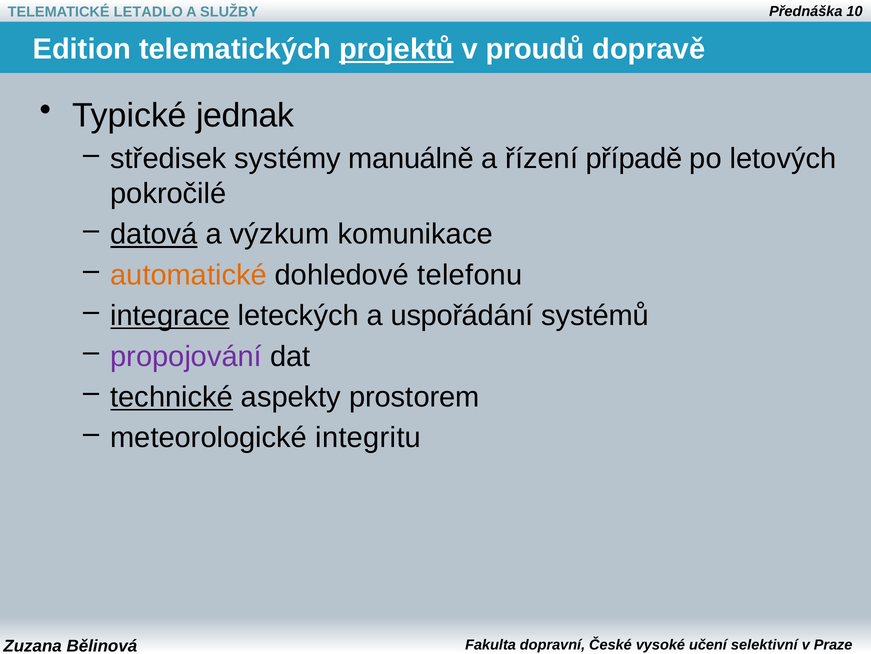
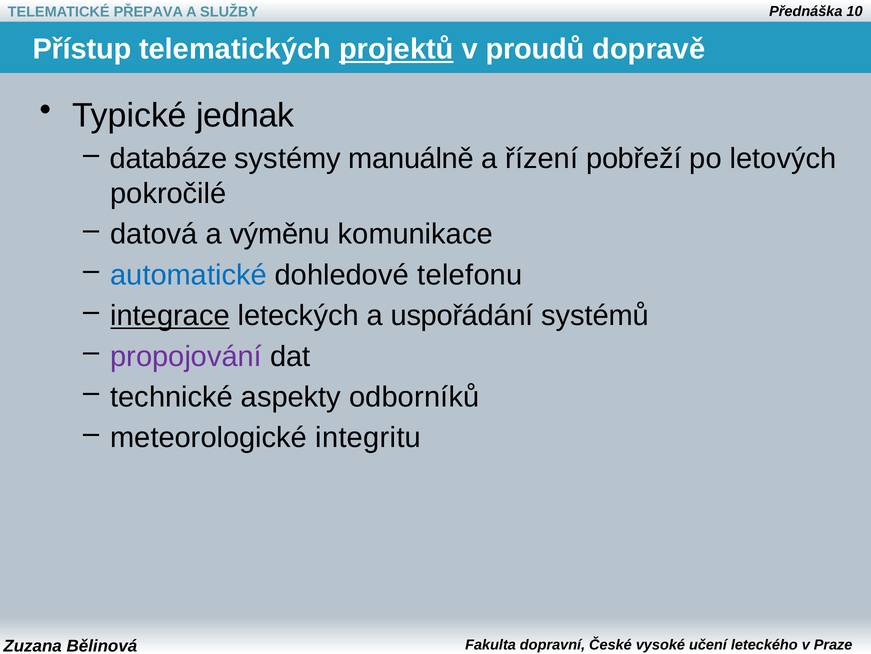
LETADLO: LETADLO -> PŘEPAVA
Edition: Edition -> Přístup
středisek: středisek -> databáze
případě: případě -> pobřeží
datová underline: present -> none
výzkum: výzkum -> výměnu
automatické colour: orange -> blue
technické underline: present -> none
prostorem: prostorem -> odborníků
selektivní: selektivní -> leteckého
